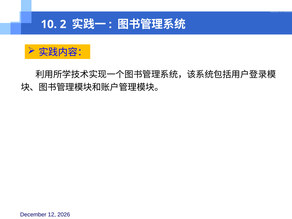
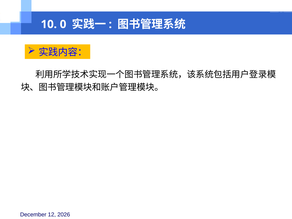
2: 2 -> 0
